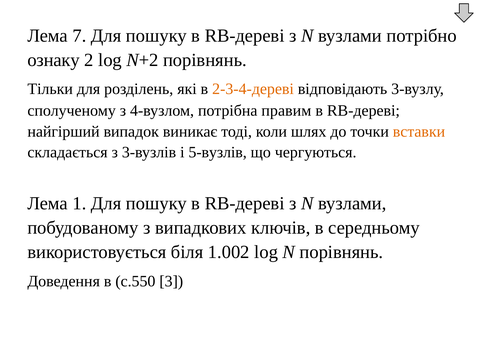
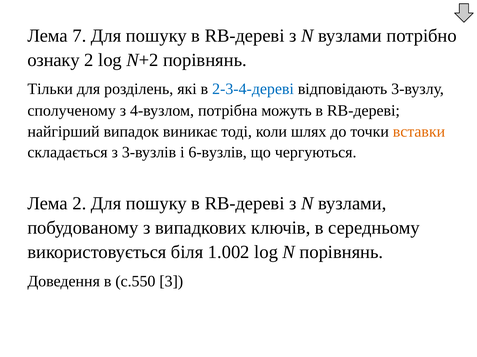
2-3-4-дереві colour: orange -> blue
правим: правим -> можуть
5-вузлів: 5-вузлів -> 6-вузлів
Лема 1: 1 -> 2
